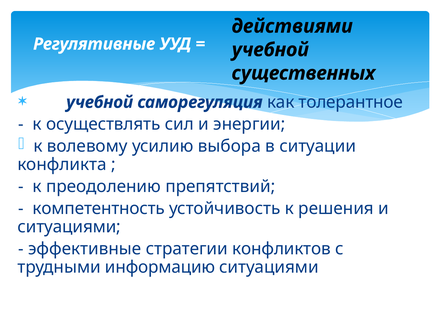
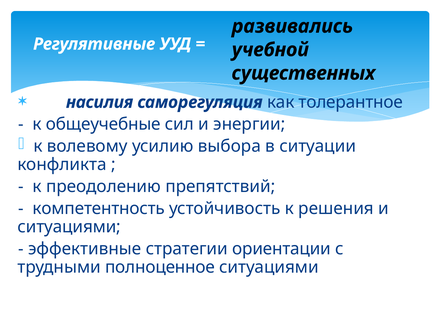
действиями: действиями -> развивались
учебной at (100, 102): учебной -> насилия
осуществлять: осуществлять -> общеучебные
конфликтов: конфликтов -> ориентации
информацию: информацию -> полноценное
